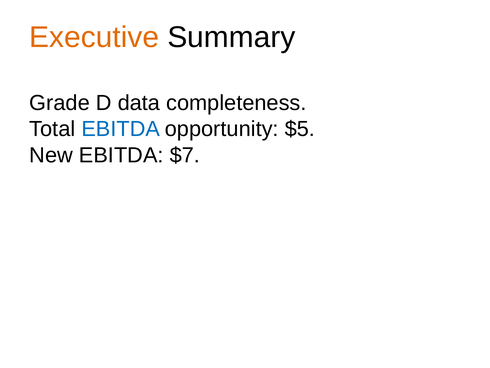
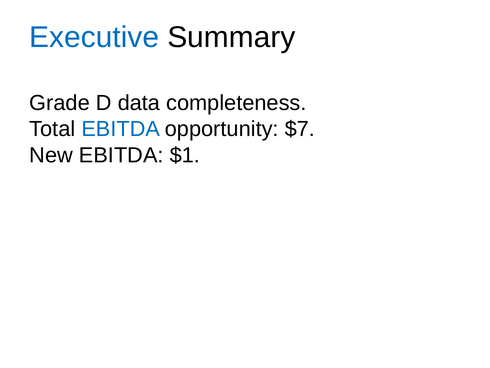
Executive colour: orange -> blue
$5: $5 -> $7
$7: $7 -> $1
